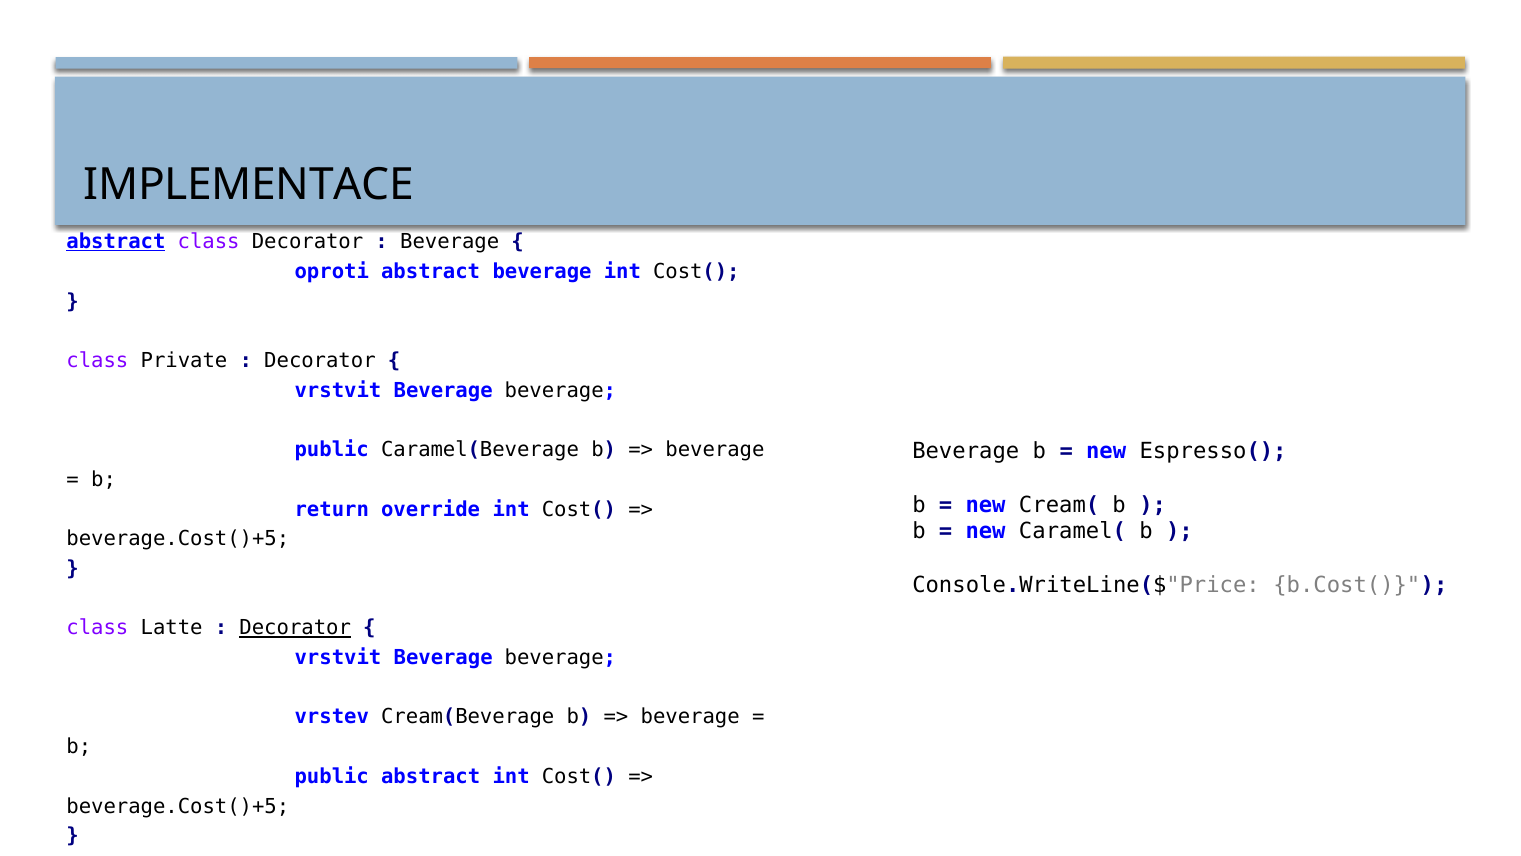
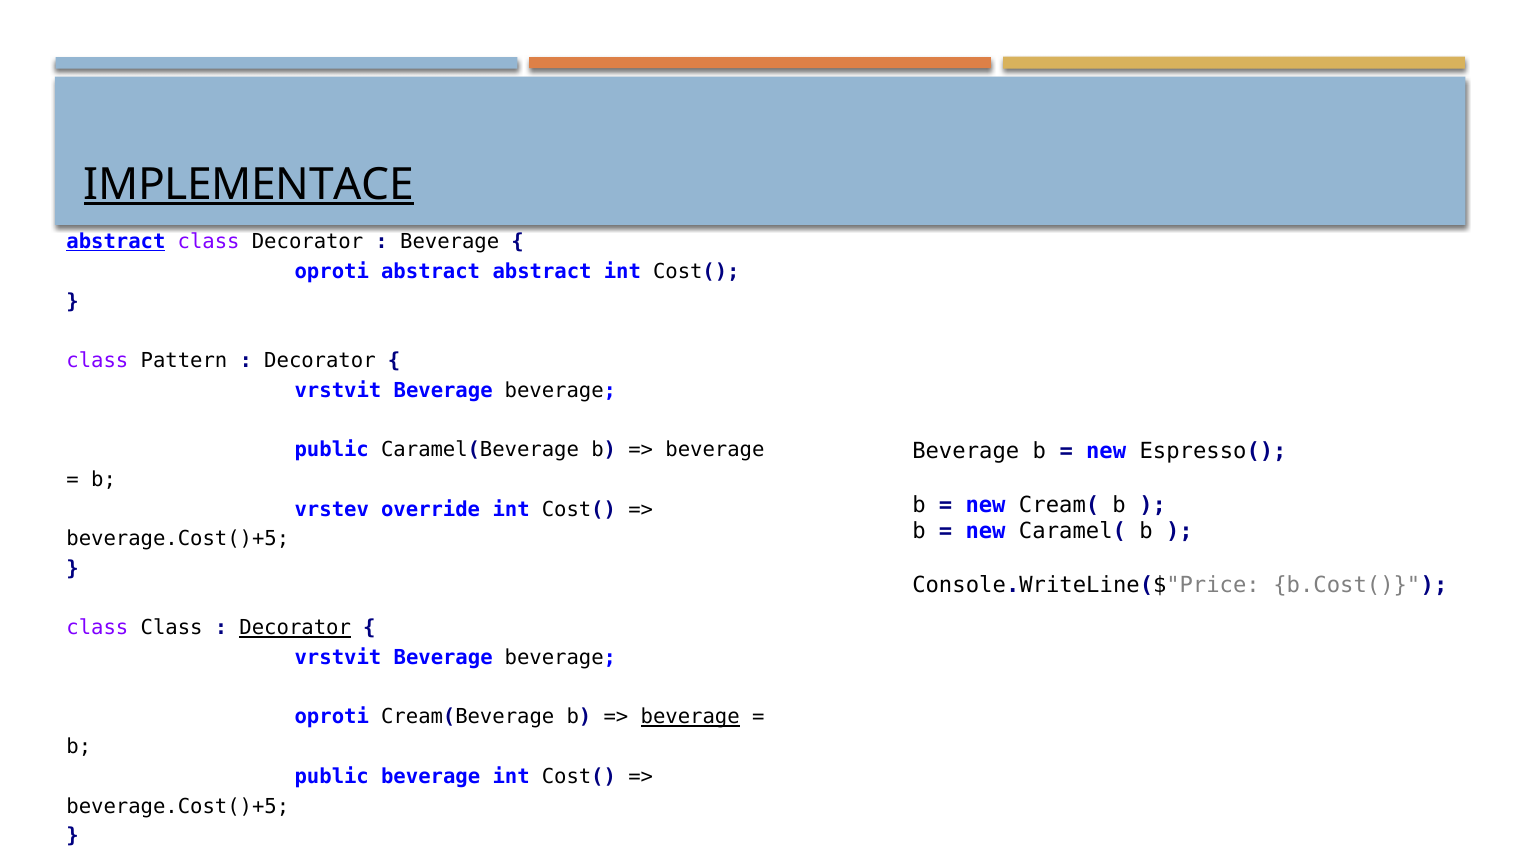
IMPLEMENTACE underline: none -> present
abstract beverage: beverage -> abstract
Private: Private -> Pattern
return: return -> vrstev
class Latte: Latte -> Class
vrstev at (332, 717): vrstev -> oproti
beverage at (690, 717) underline: none -> present
public abstract: abstract -> beverage
